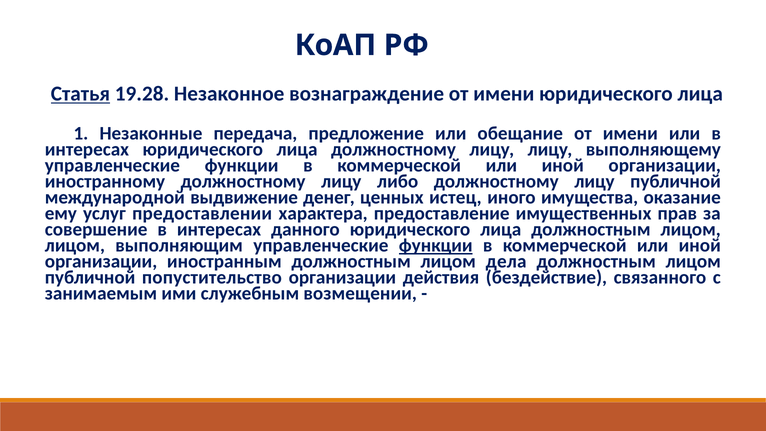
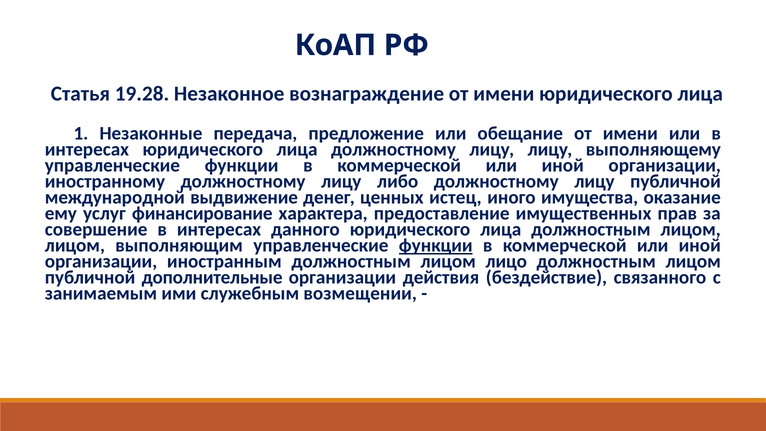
Статья underline: present -> none
предоставлении: предоставлении -> финансирование
дела: дела -> лицо
попустительство: попустительство -> дополнительные
